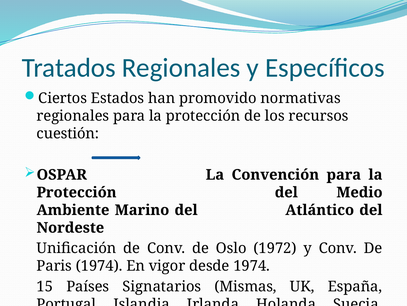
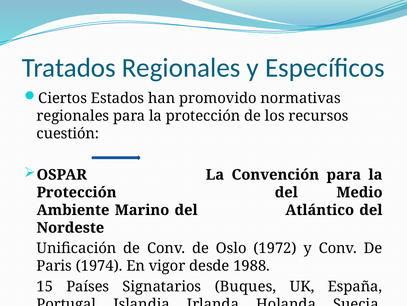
desde 1974: 1974 -> 1988
Mismas: Mismas -> Buques
